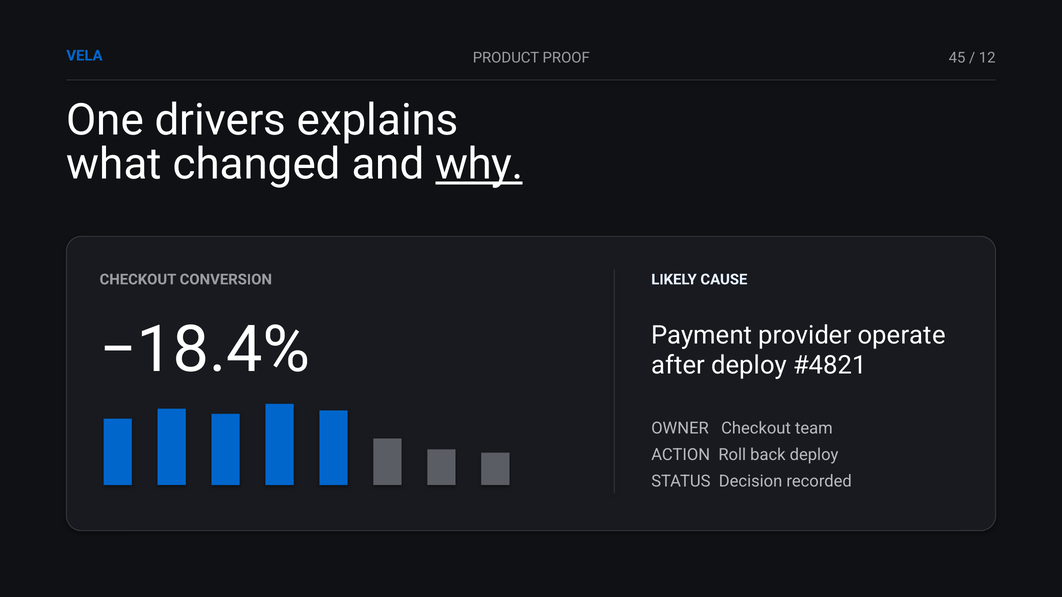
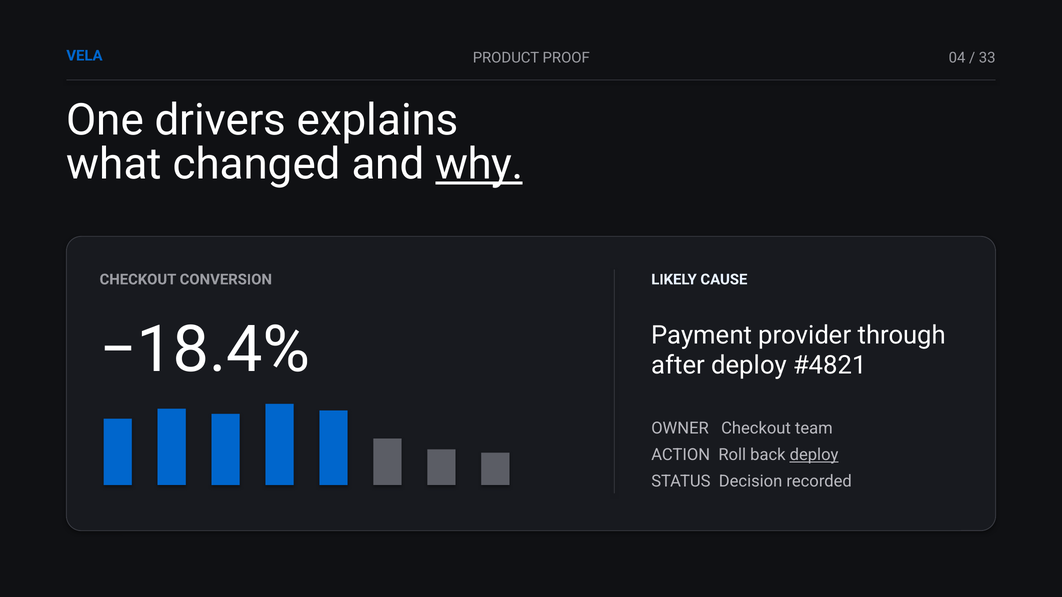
45: 45 -> 04
12: 12 -> 33
operate: operate -> through
deploy at (814, 455) underline: none -> present
